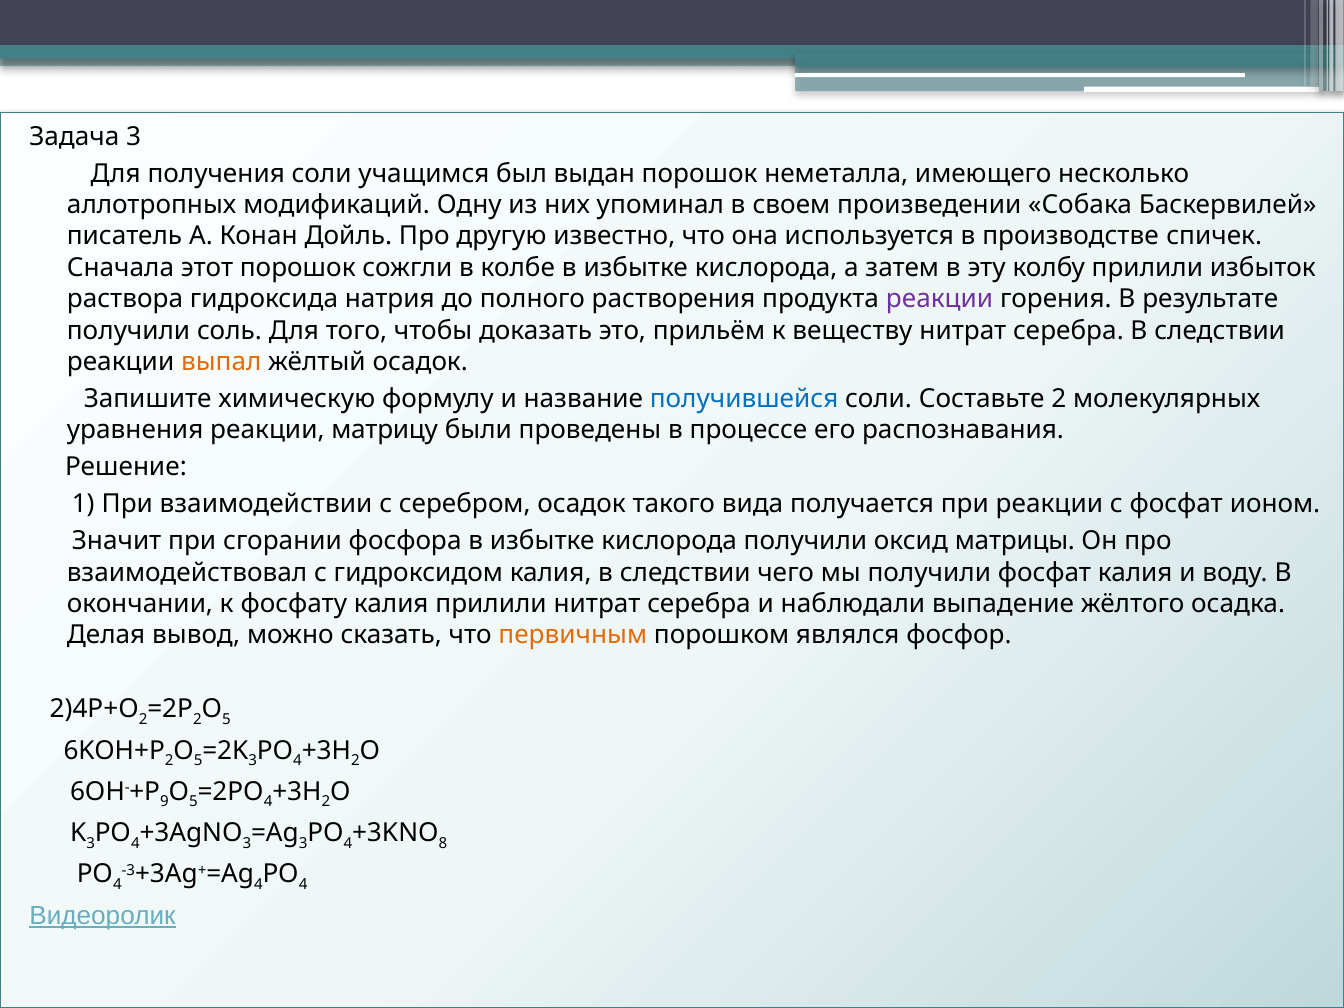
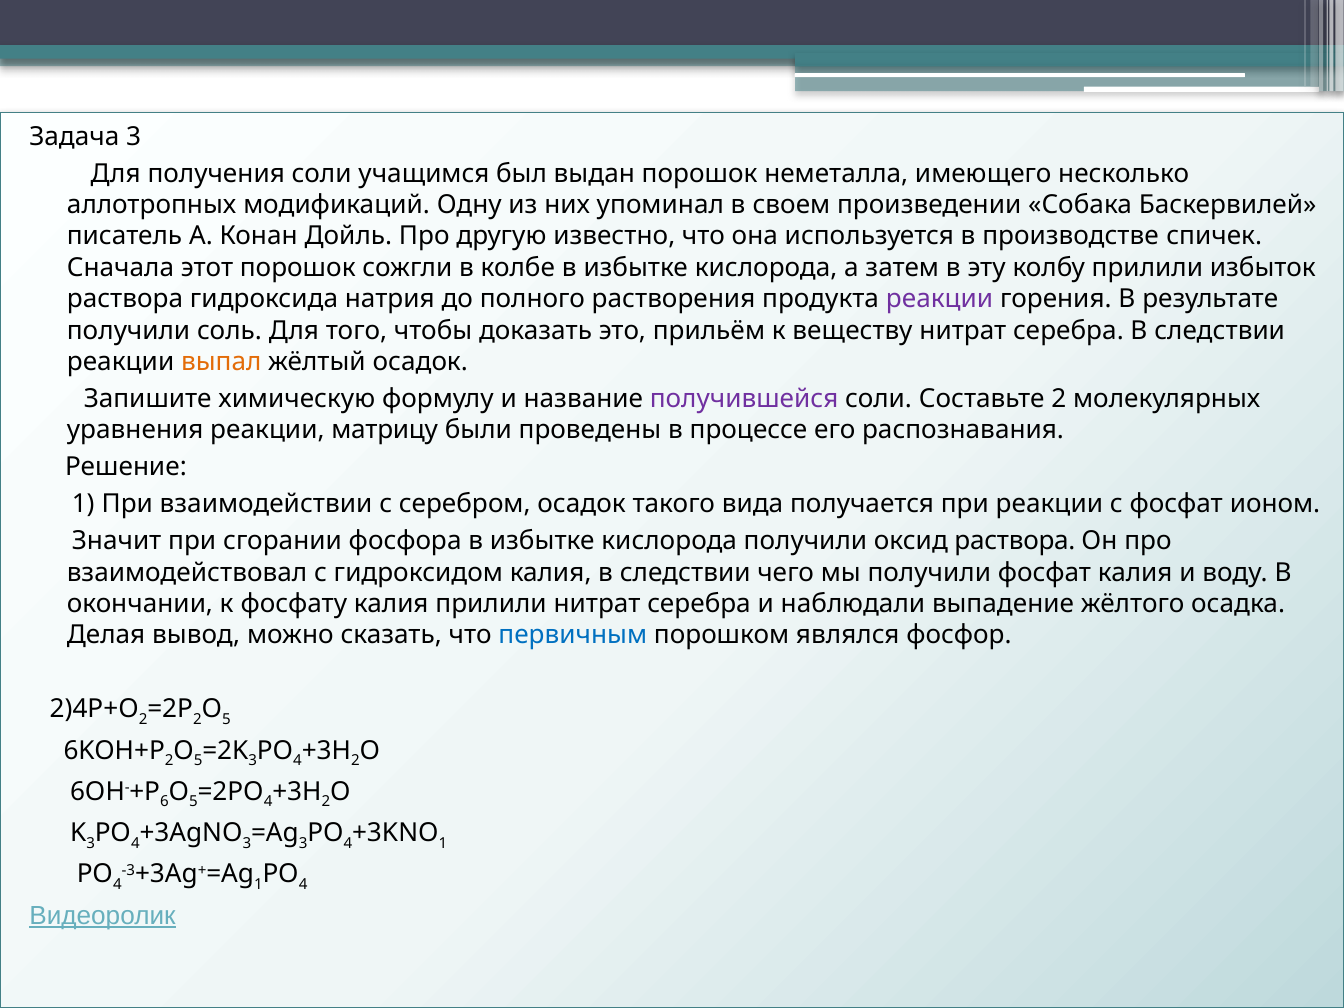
получившейся colour: blue -> purple
оксид матрицы: матрицы -> раствора
первичным colour: orange -> blue
9: 9 -> 6
8 at (443, 843): 8 -> 1
4 at (258, 884): 4 -> 1
